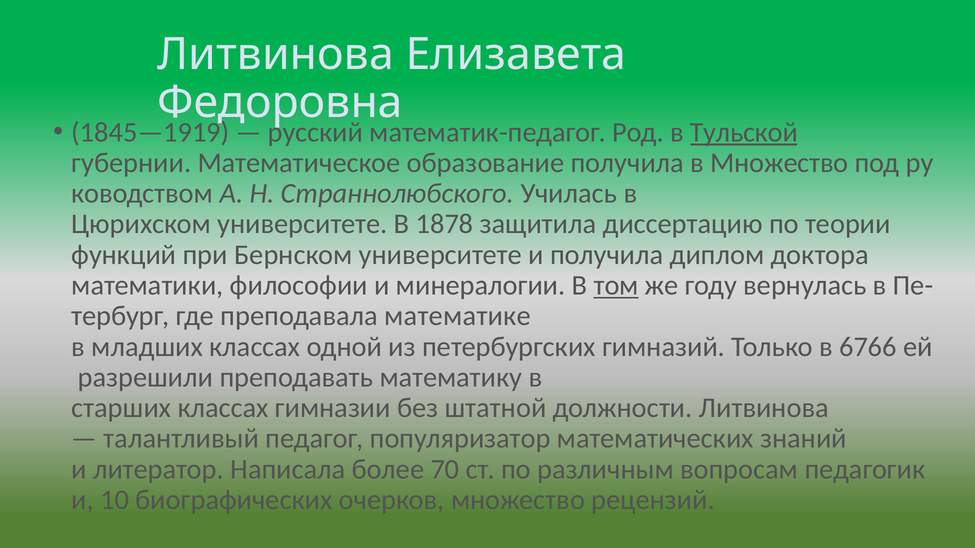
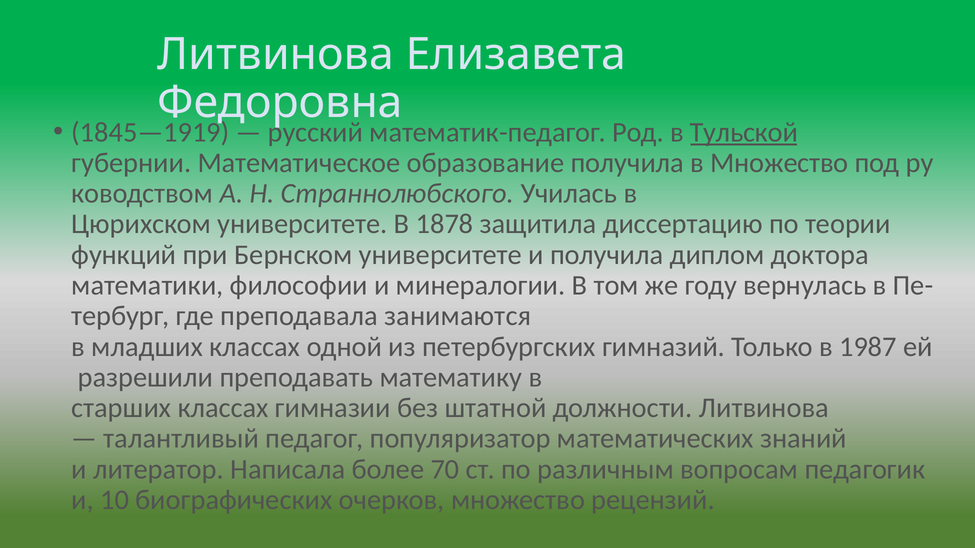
том underline: present -> none
математике: математике -> занимаются
6766: 6766 -> 1987
